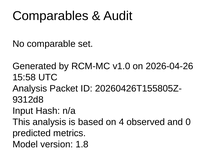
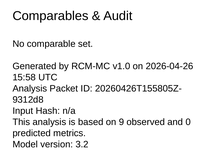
4: 4 -> 9
1.8: 1.8 -> 3.2
